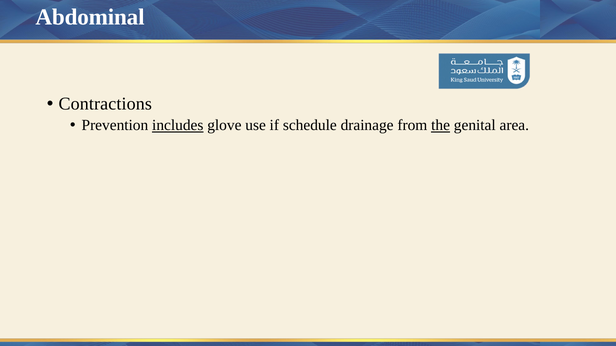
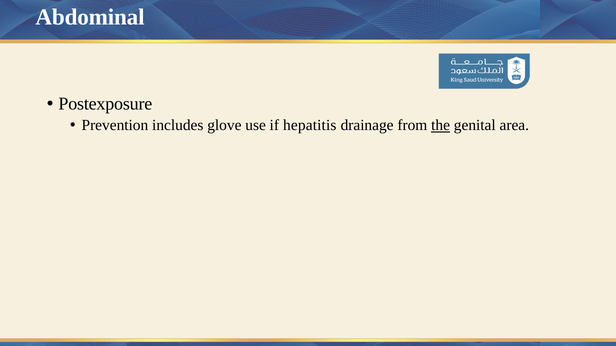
Contractions: Contractions -> Postexposure
includes underline: present -> none
schedule: schedule -> hepatitis
